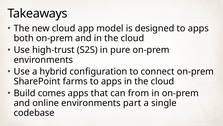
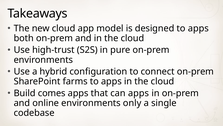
can from: from -> apps
part: part -> only
